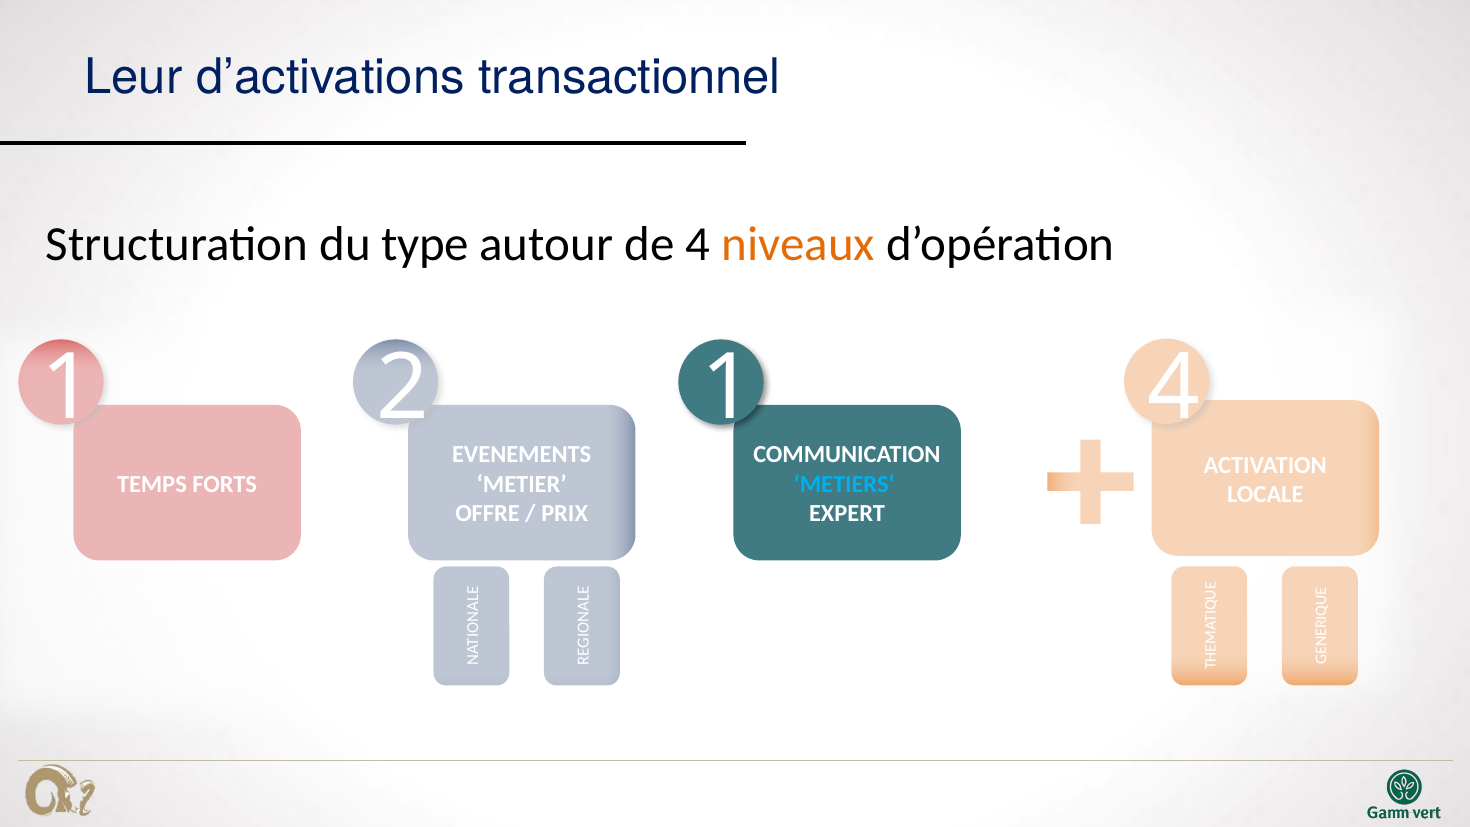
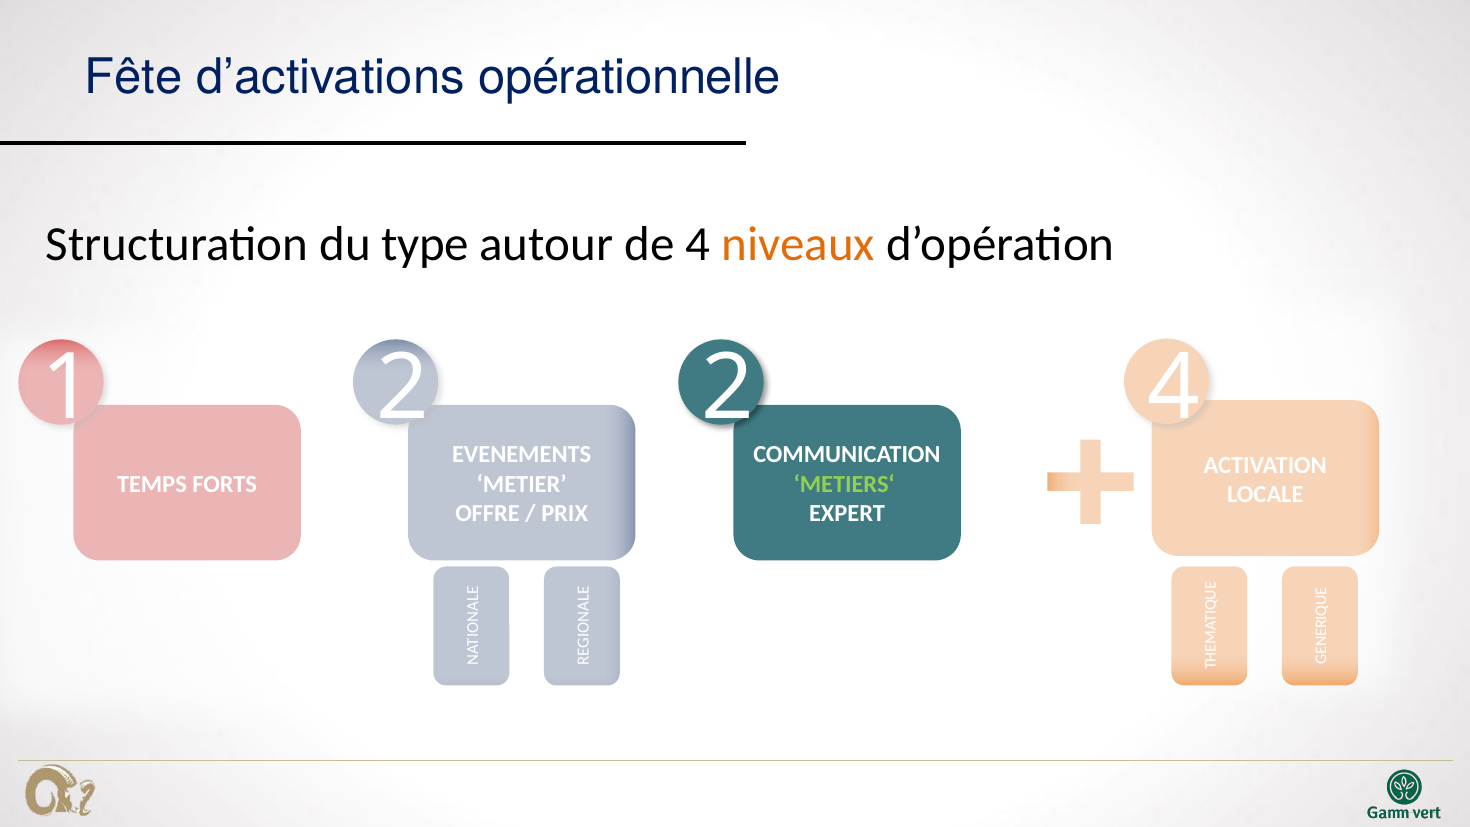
Leur: Leur -> Fête
transactionnel: transactionnel -> opérationnelle
1 at (728, 388): 1 -> 2
METIERS‘ colour: light blue -> light green
